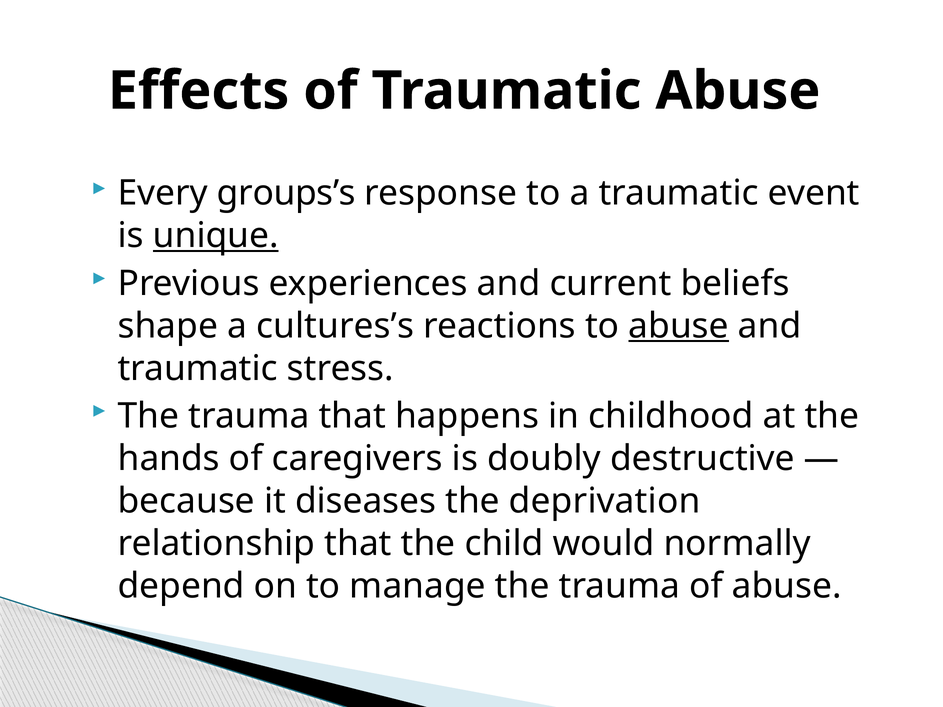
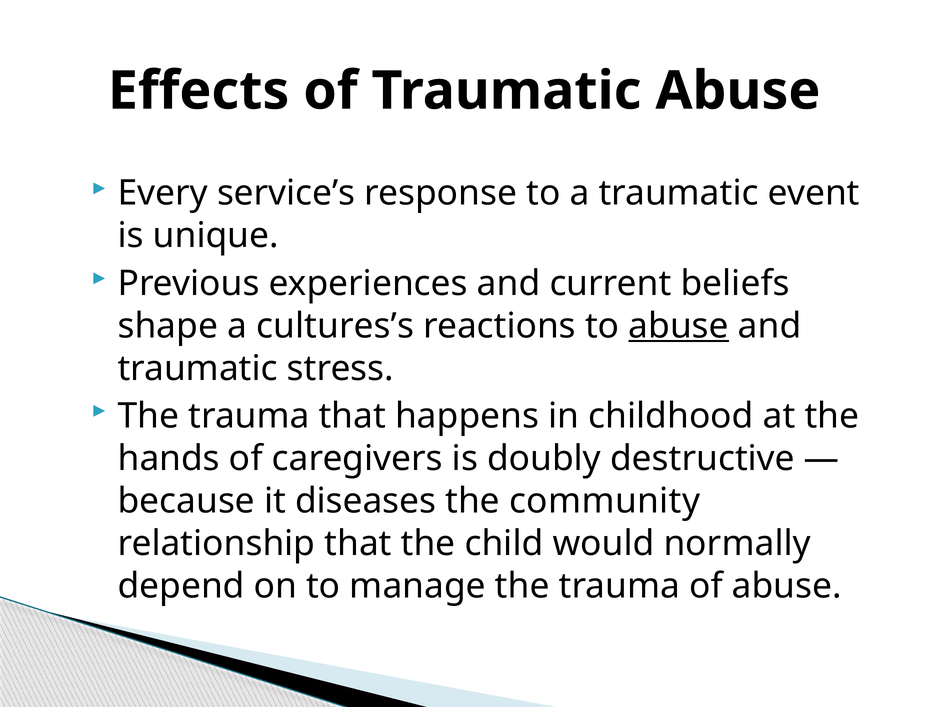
groups’s: groups’s -> service’s
unique underline: present -> none
deprivation: deprivation -> community
